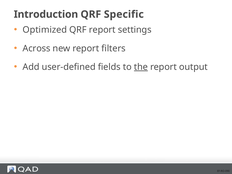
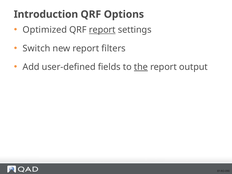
Specific: Specific -> Options
report at (102, 30) underline: none -> present
Across: Across -> Switch
